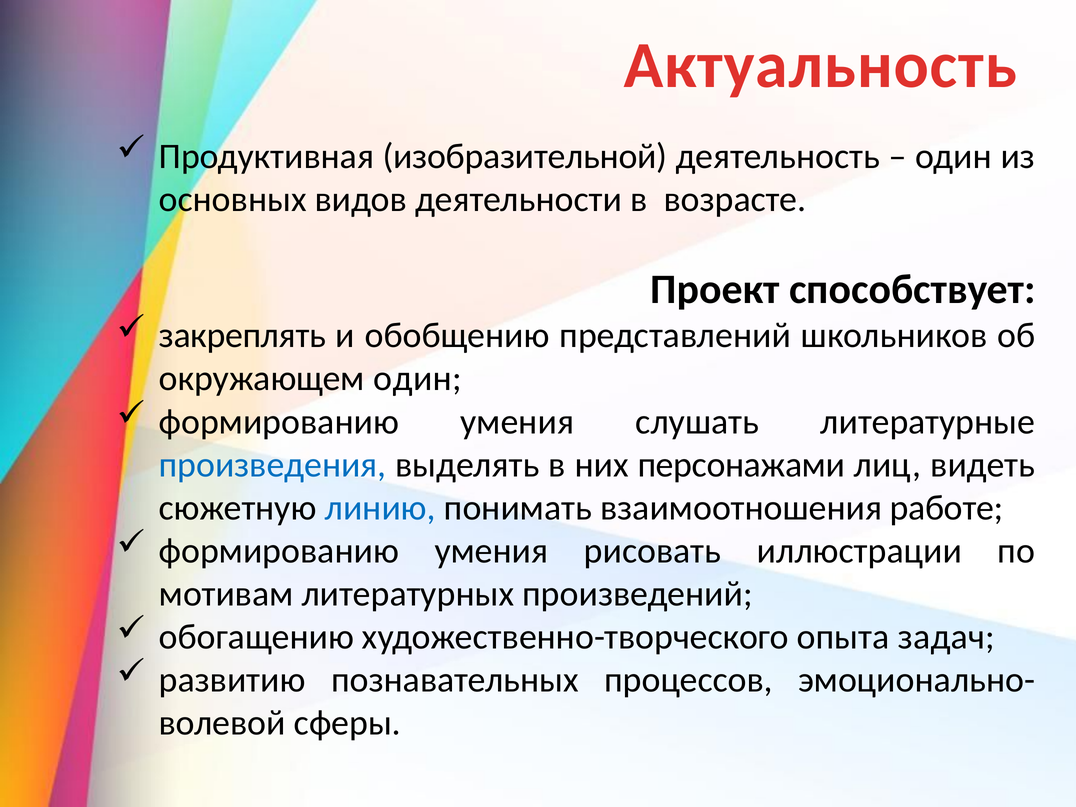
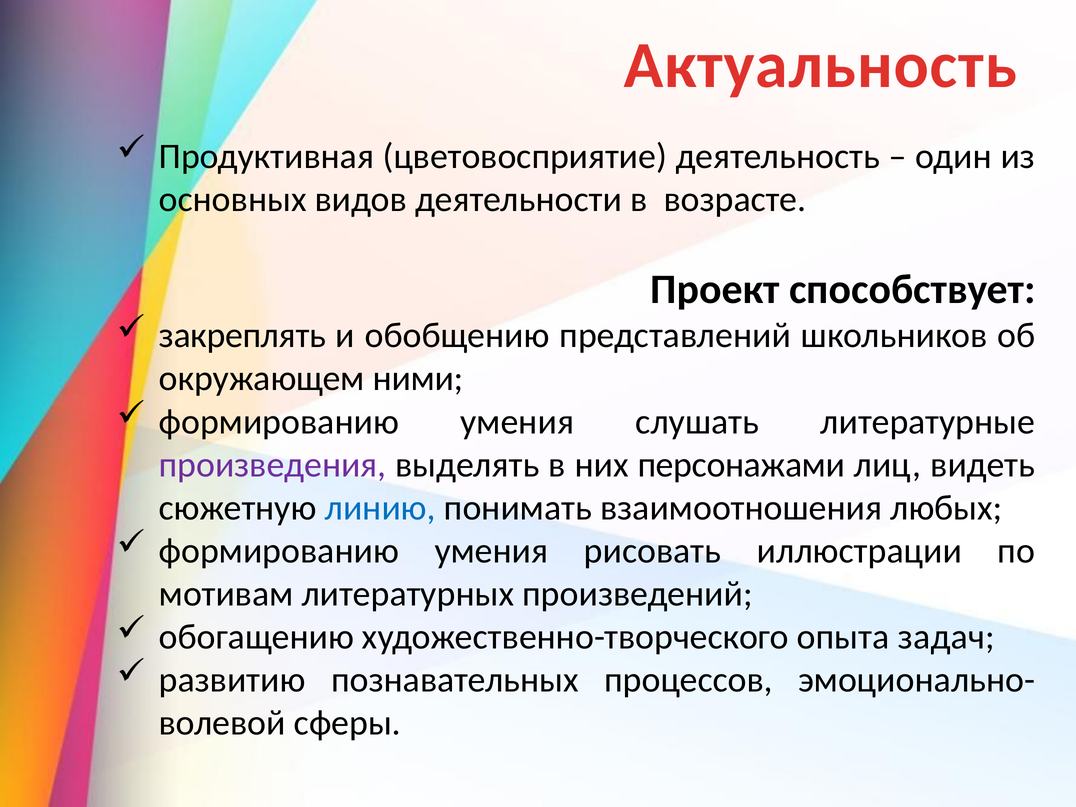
изобразительной: изобразительной -> цветовосприятие
окружающем один: один -> ними
произведения colour: blue -> purple
работе: работе -> любых
